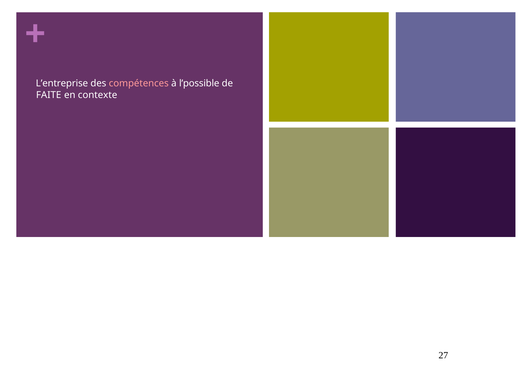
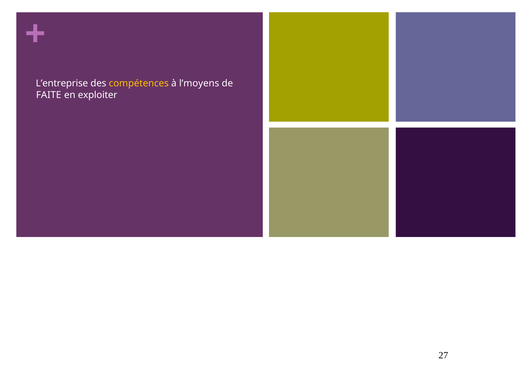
compétences colour: pink -> yellow
l’possible: l’possible -> l’moyens
contexte: contexte -> exploiter
